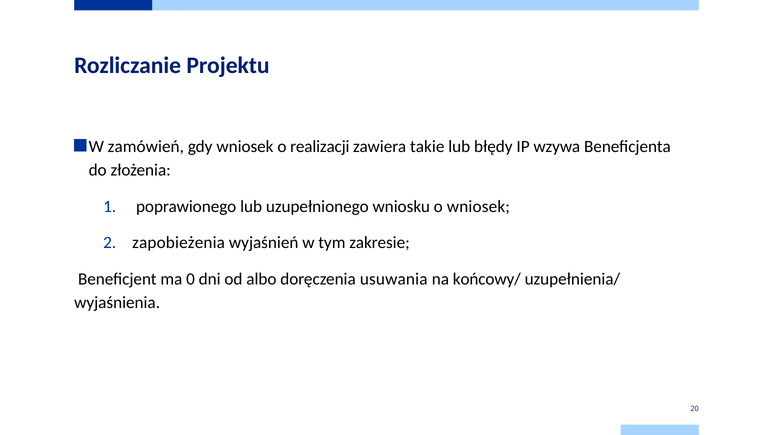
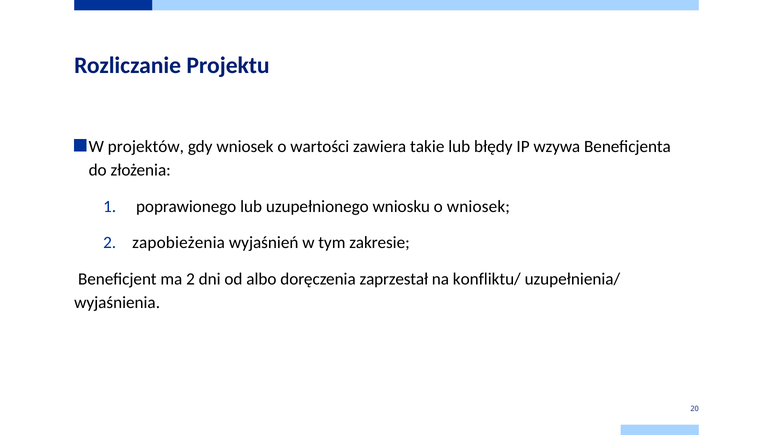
zamówień: zamówień -> projektów
realizacji: realizacji -> wartości
ma 0: 0 -> 2
usuwania: usuwania -> zaprzestał
końcowy/: końcowy/ -> konfliktu/
